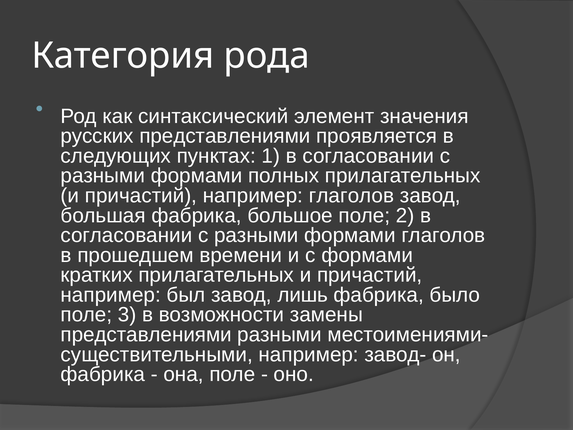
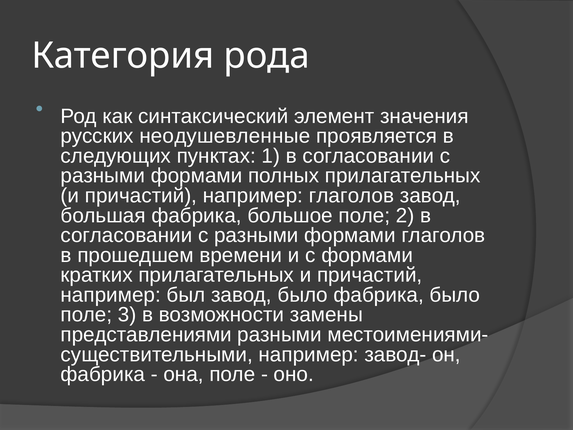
русских представлениями: представлениями -> неодушевленные
завод лишь: лишь -> было
